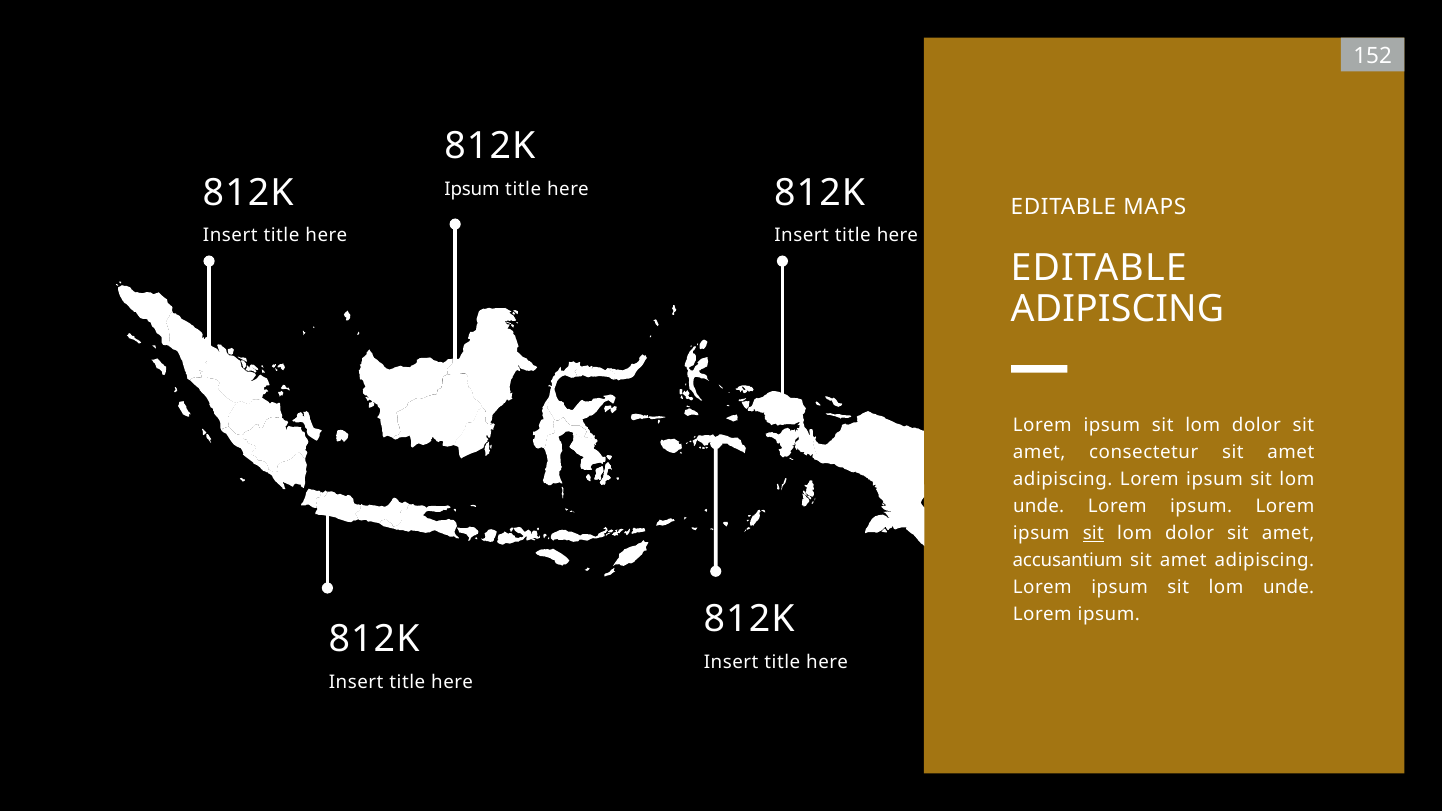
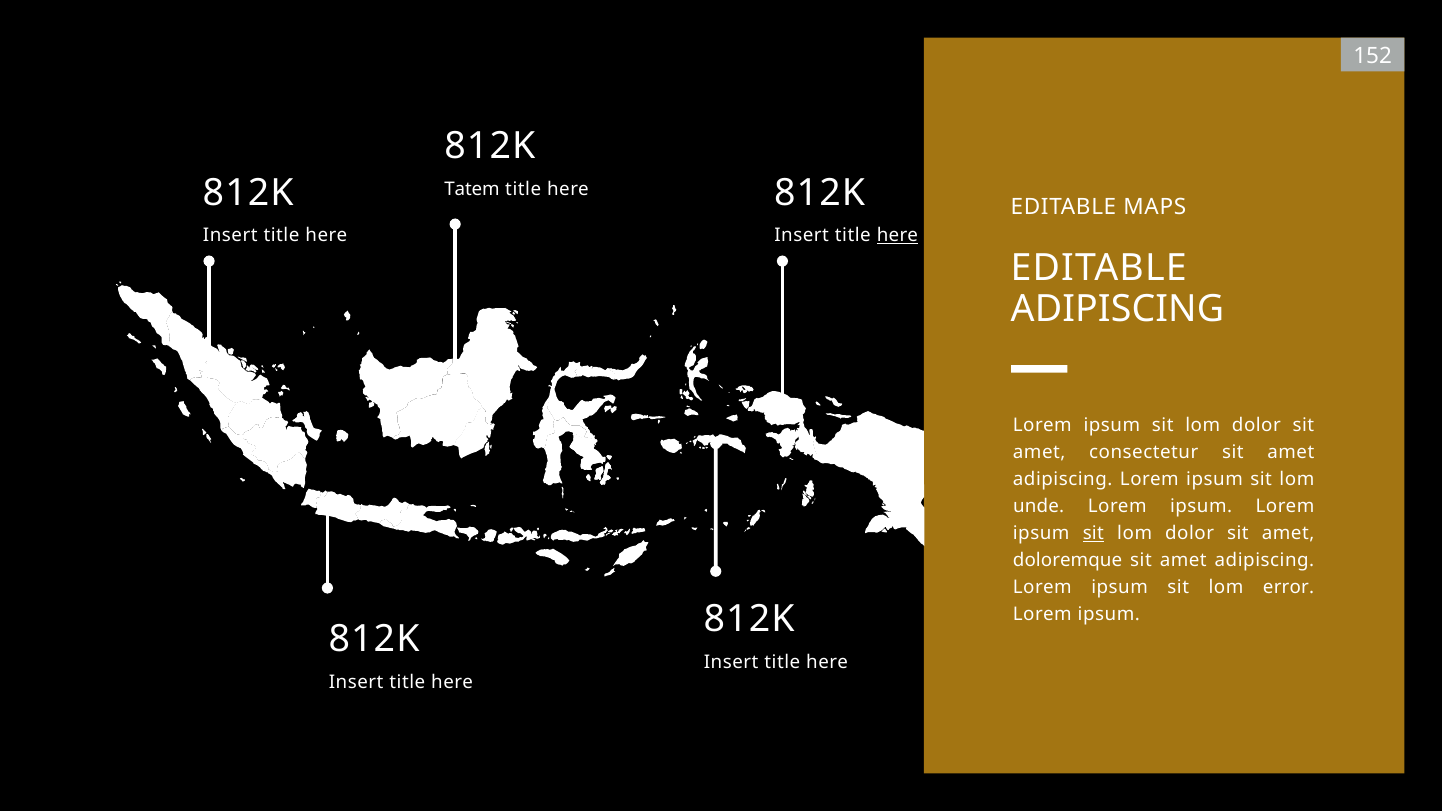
Ipsum at (472, 189): Ipsum -> Tatem
here at (898, 236) underline: none -> present
accusantium: accusantium -> doloremque
unde at (1289, 588): unde -> error
